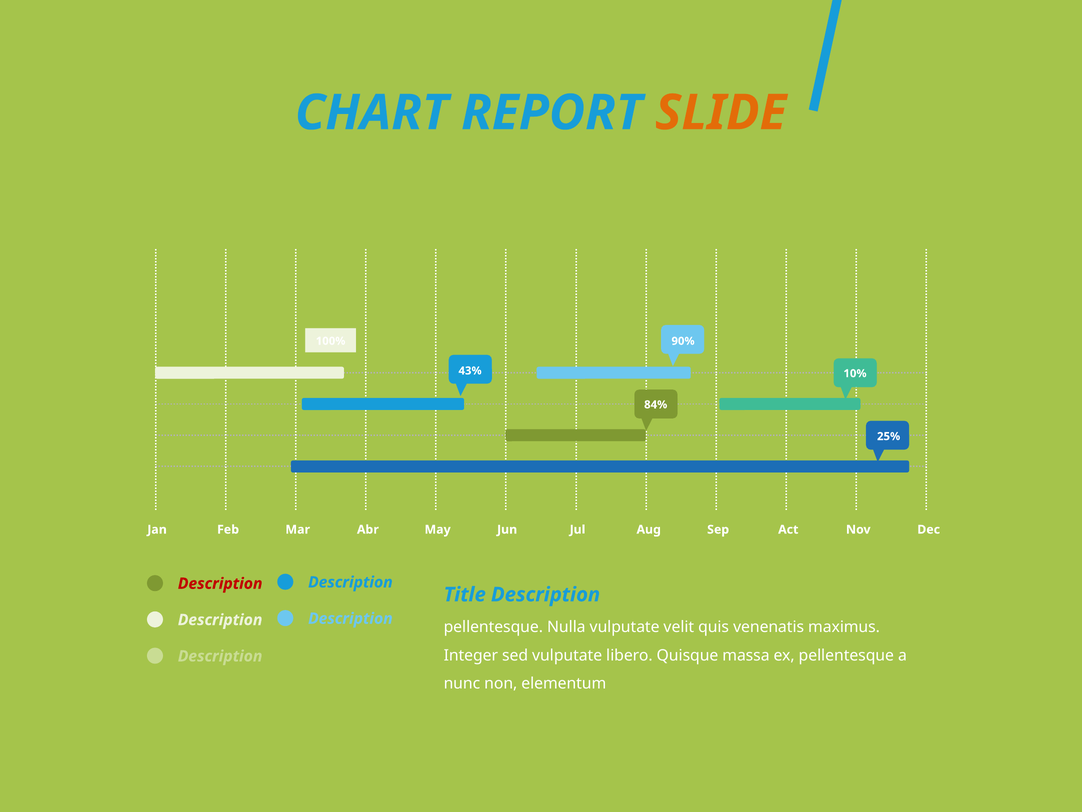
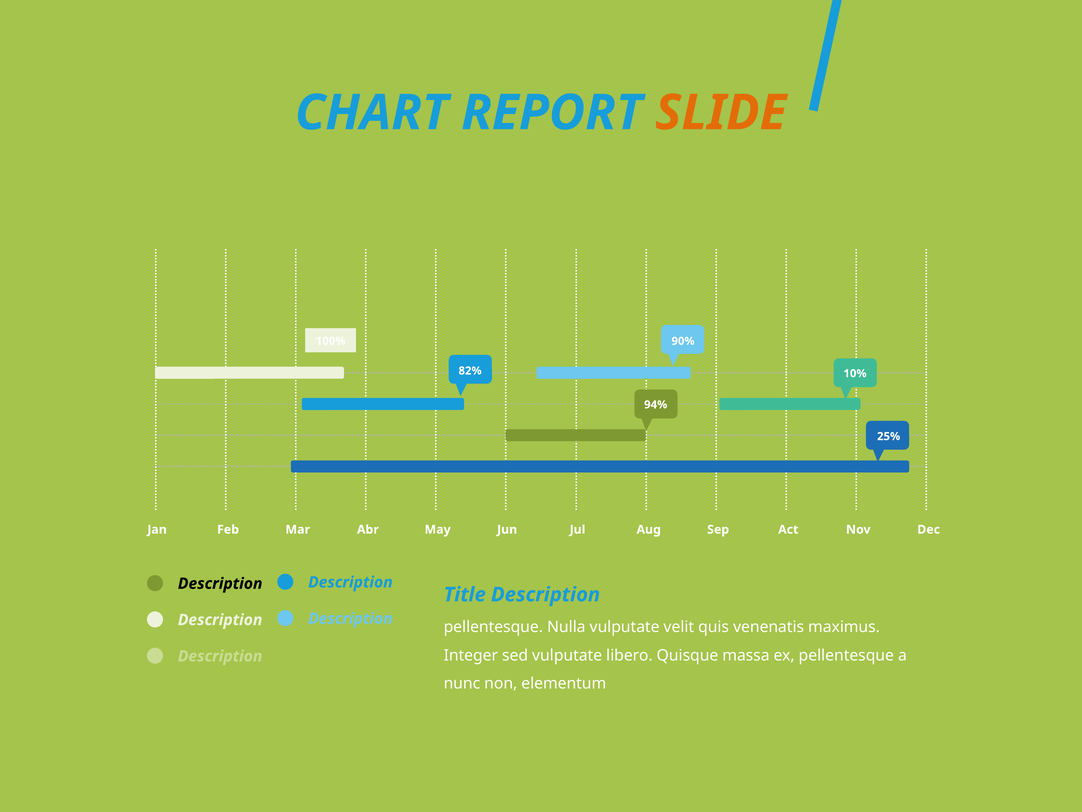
43%: 43% -> 82%
84%: 84% -> 94%
Description at (220, 583) colour: red -> black
